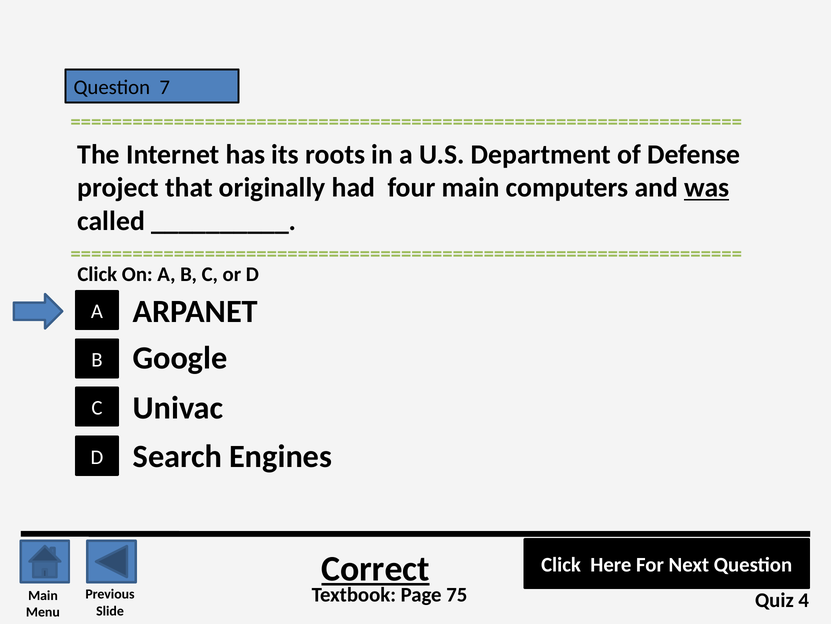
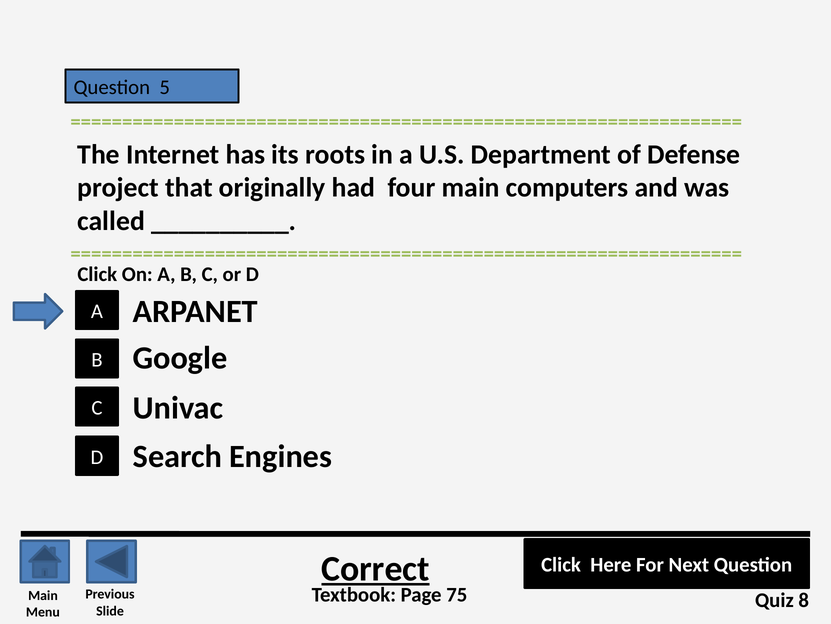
7: 7 -> 5
was underline: present -> none
4: 4 -> 8
